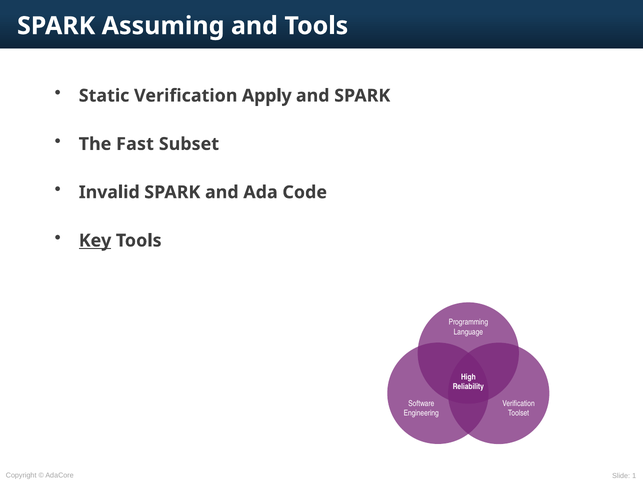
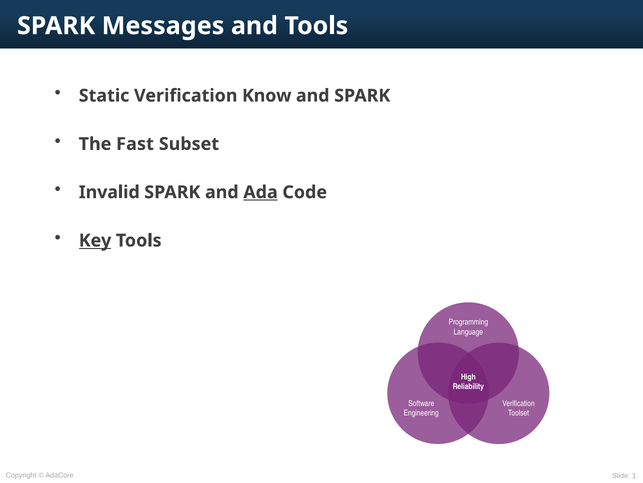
Assuming: Assuming -> Messages
Apply: Apply -> Know
Ada underline: none -> present
